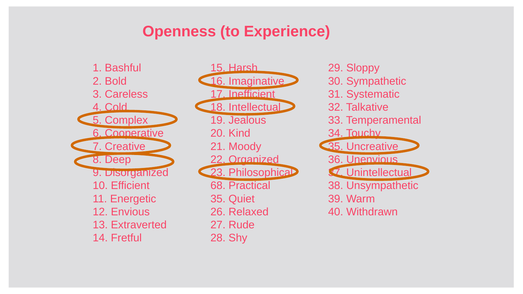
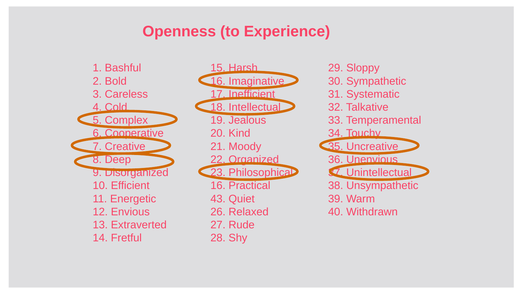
Efficient 68: 68 -> 16
Energetic 35: 35 -> 43
